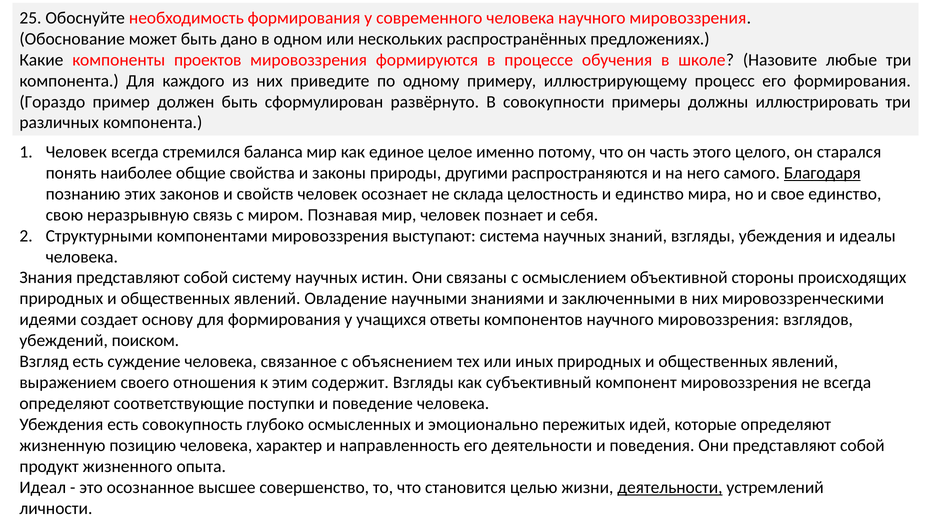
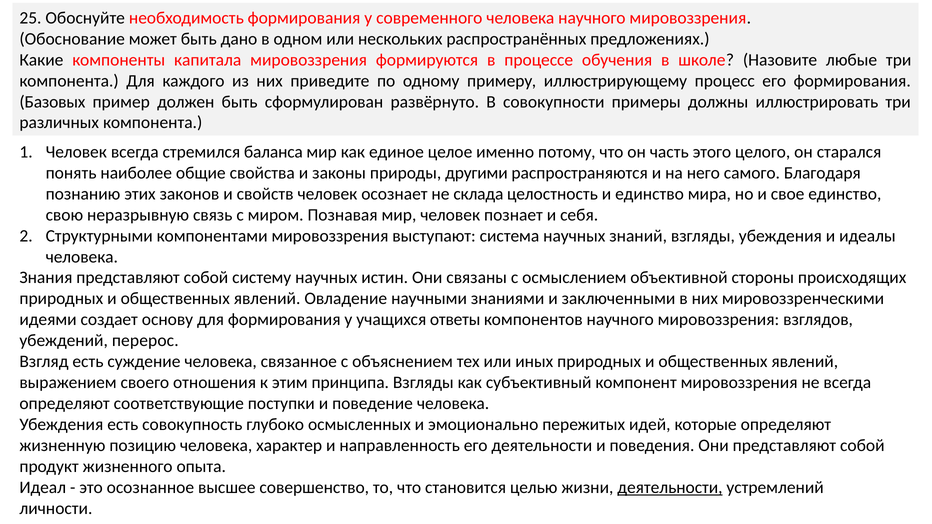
проектов: проектов -> капитала
Гораздо: Гораздо -> Базовых
Благодаря underline: present -> none
поиском: поиском -> перерос
содержит: содержит -> принципа
